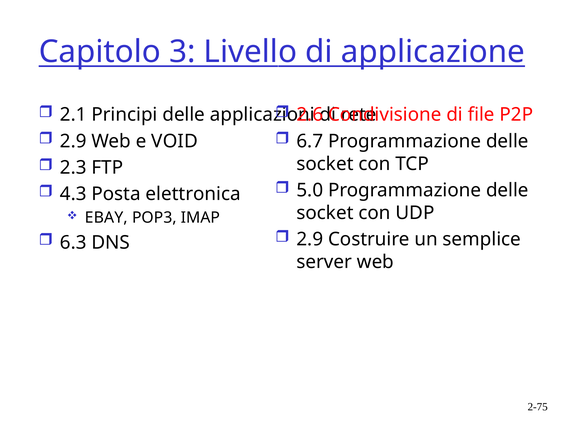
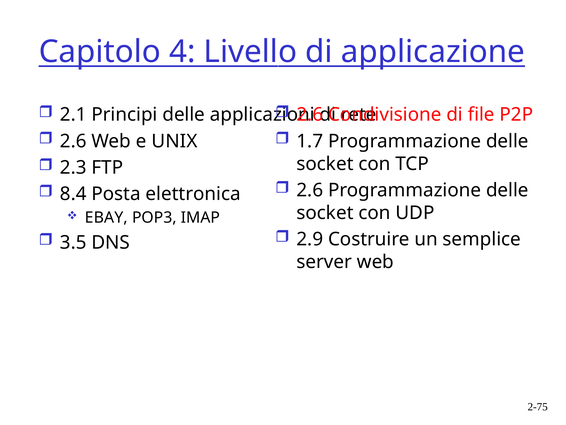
3: 3 -> 4
2.9 at (73, 141): 2.9 -> 2.6
VOID: VOID -> UNIX
6.7: 6.7 -> 1.7
5.0 at (310, 190): 5.0 -> 2.6
4.3: 4.3 -> 8.4
6.3: 6.3 -> 3.5
